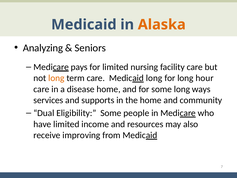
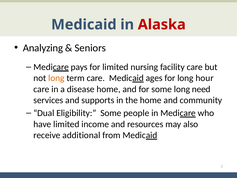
Alaska colour: orange -> red
Medicaid long: long -> ages
ways: ways -> need
improving: improving -> additional
